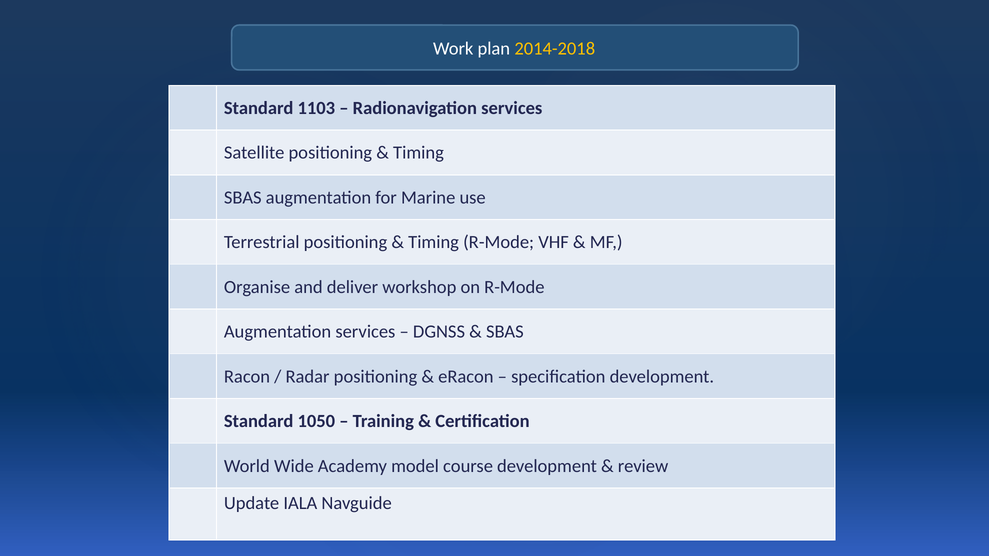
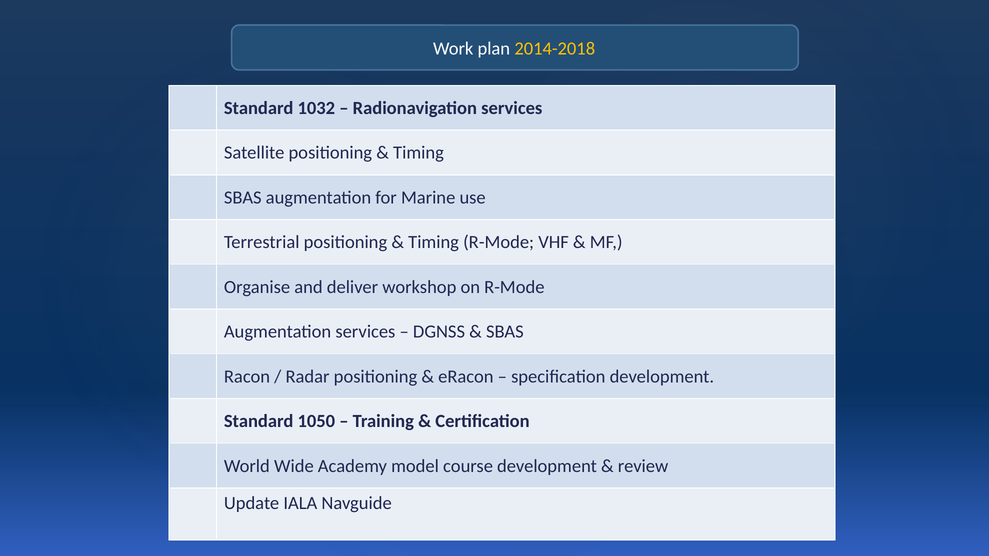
1103: 1103 -> 1032
